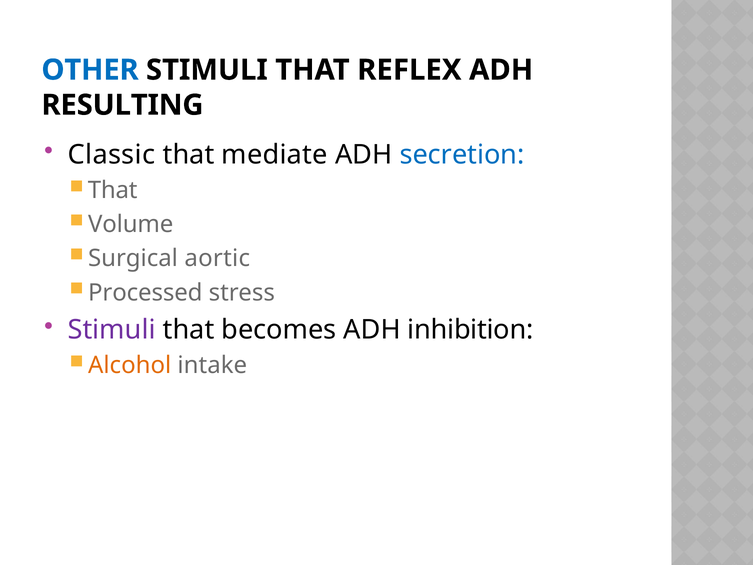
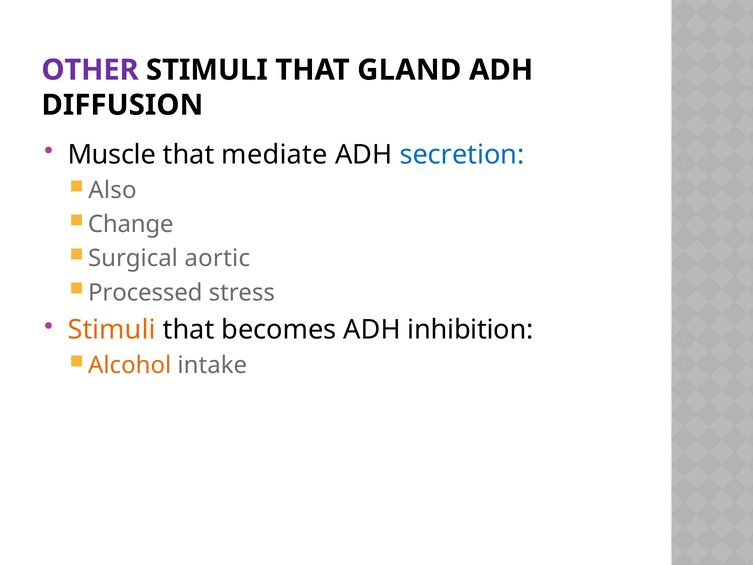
OTHER colour: blue -> purple
REFLEX: REFLEX -> GLAND
RESULTING: RESULTING -> DIFFUSION
Classic: Classic -> Muscle
That at (113, 190): That -> Also
Volume: Volume -> Change
Stimuli at (112, 330) colour: purple -> orange
